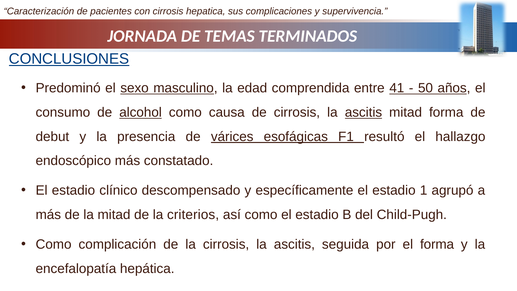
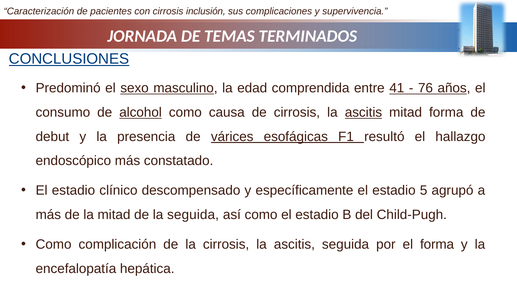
hepatica: hepatica -> inclusión
50: 50 -> 76
1: 1 -> 5
la criterios: criterios -> seguida
